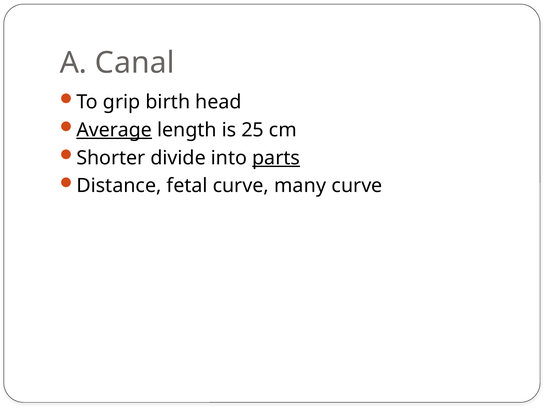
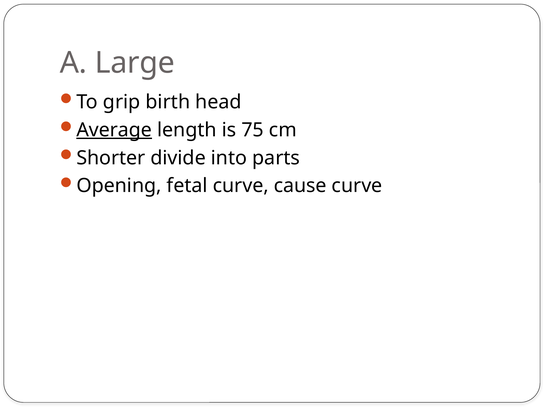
Canal: Canal -> Large
25: 25 -> 75
parts underline: present -> none
Distance: Distance -> Opening
many: many -> cause
